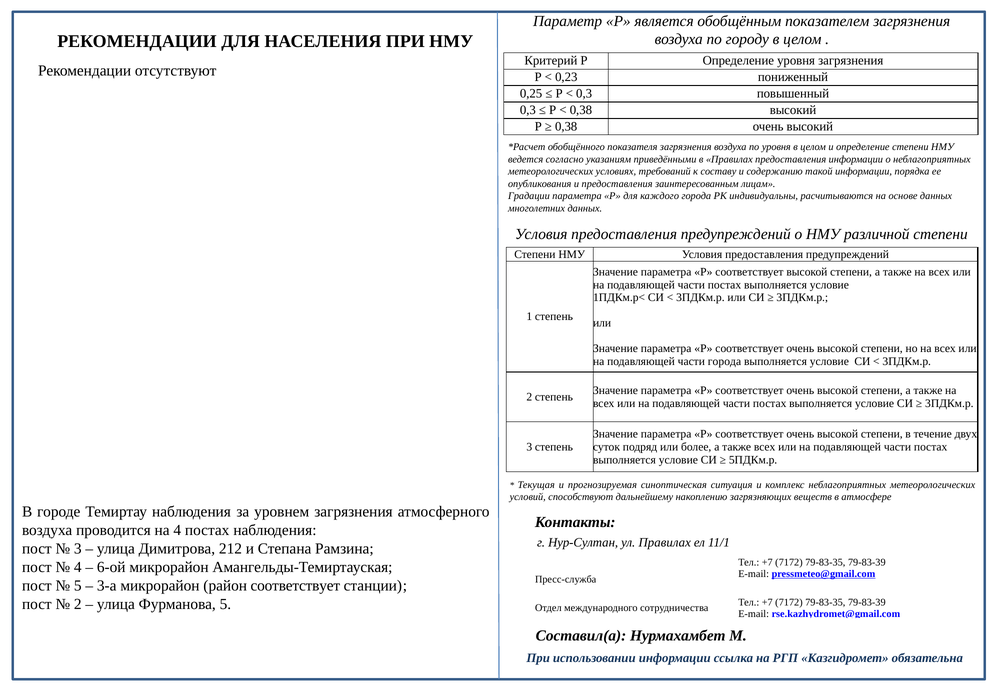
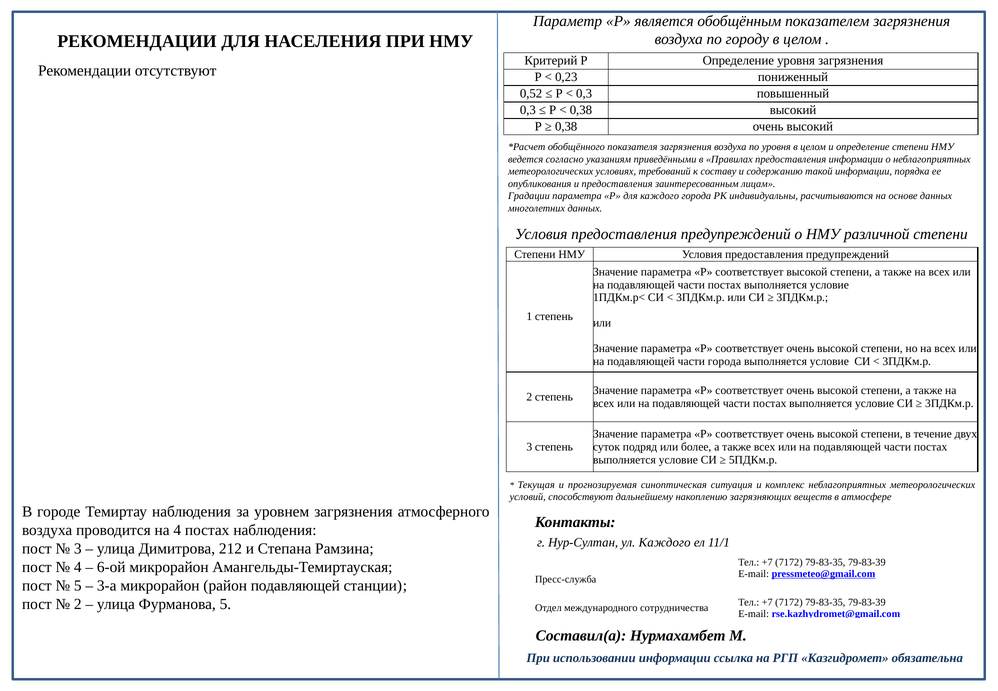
0,25: 0,25 -> 0,52
ул Правилах: Правилах -> Каждого
район соответствует: соответствует -> подавляющей
